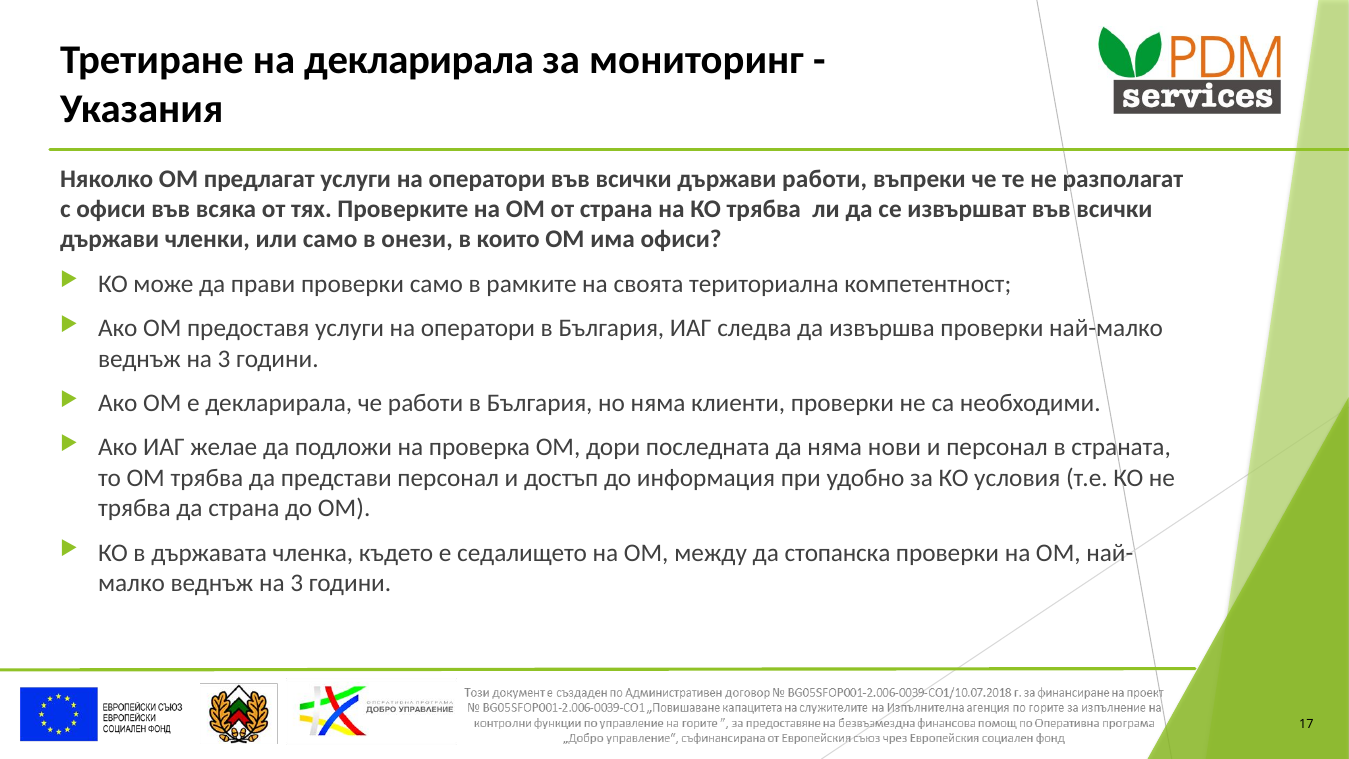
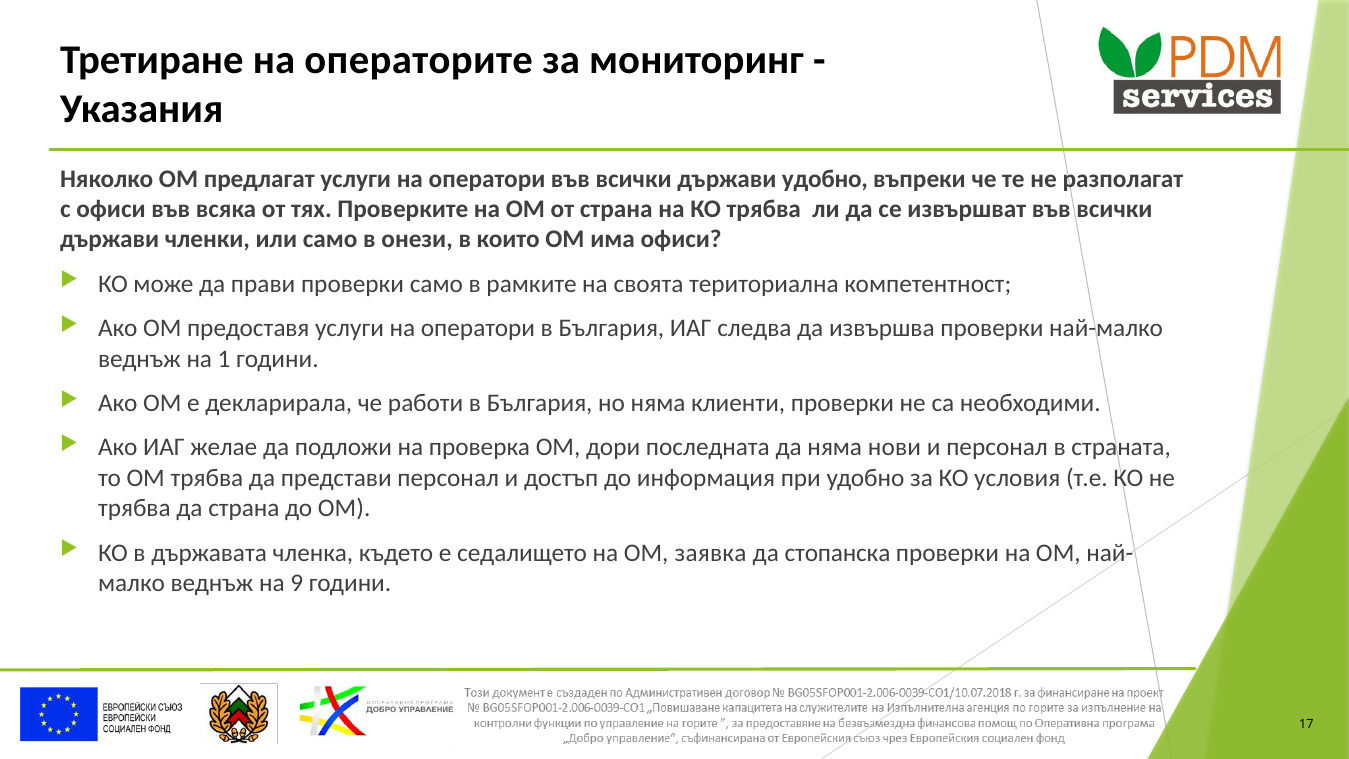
на декларирала: декларирала -> операторите
държави работи: работи -> удобно
3 at (224, 359): 3 -> 1
между: между -> заявка
3 at (297, 583): 3 -> 9
